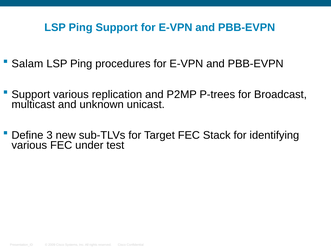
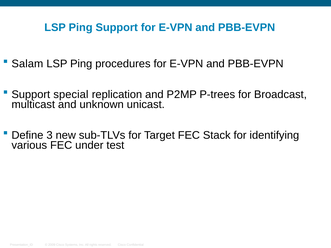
Support various: various -> special
